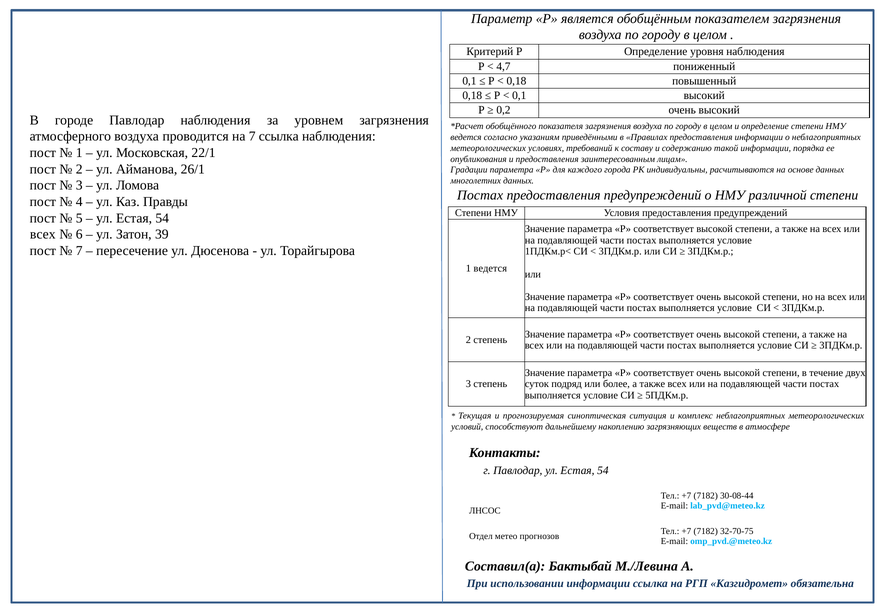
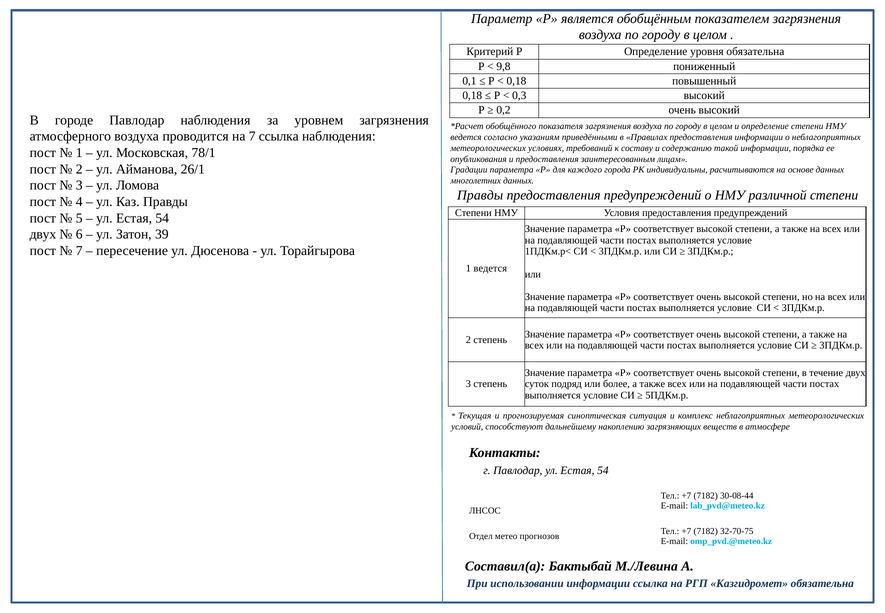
уровня наблюдения: наблюдения -> обязательна
4,7: 4,7 -> 9,8
0,1 at (519, 95): 0,1 -> 0,3
22/1: 22/1 -> 78/1
Постах at (480, 195): Постах -> Правды
всех at (43, 234): всех -> двух
